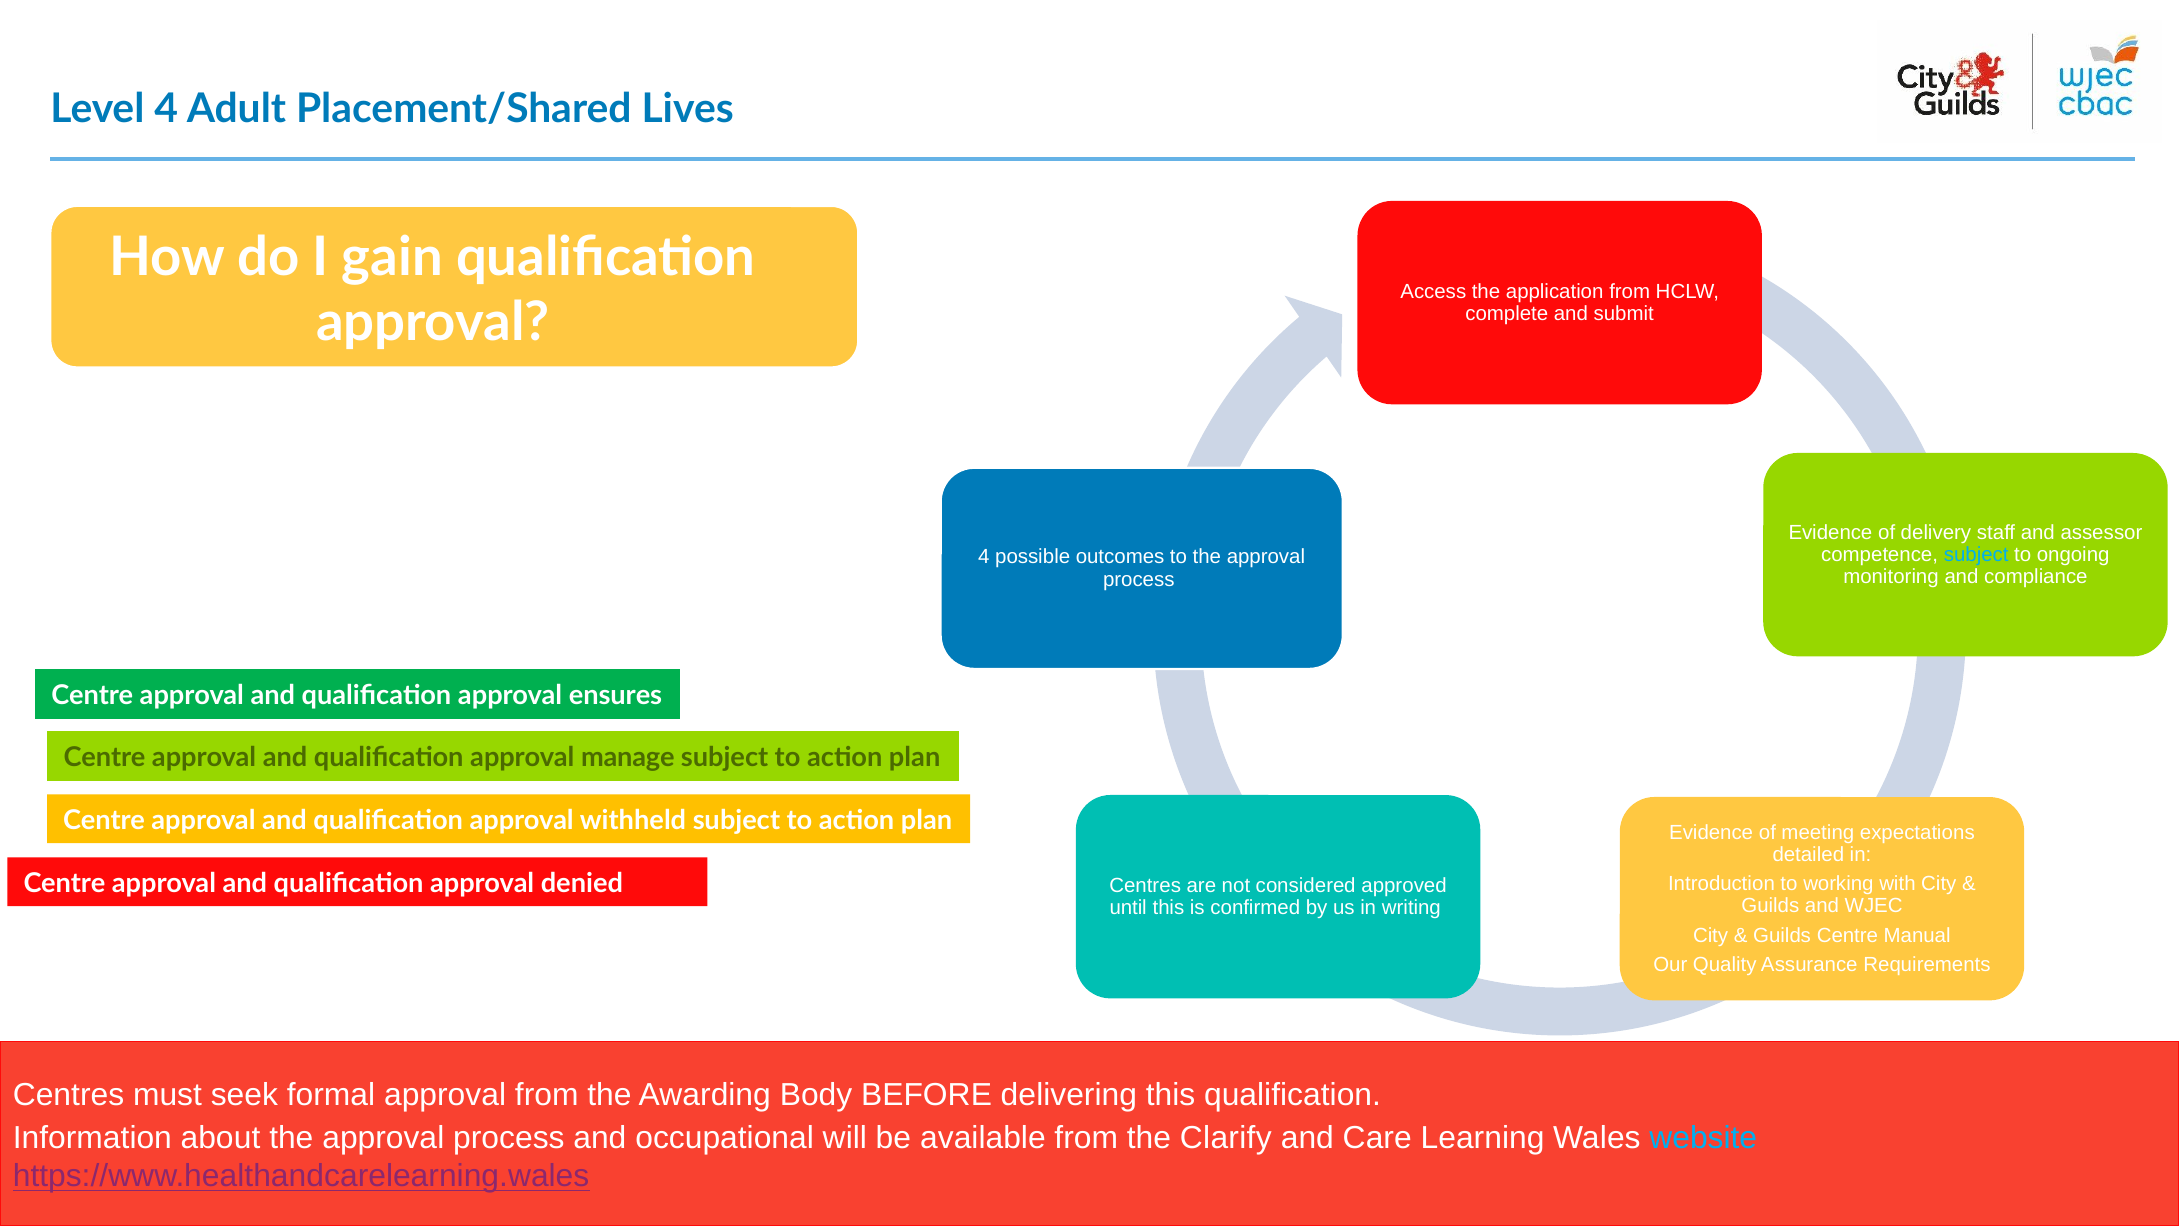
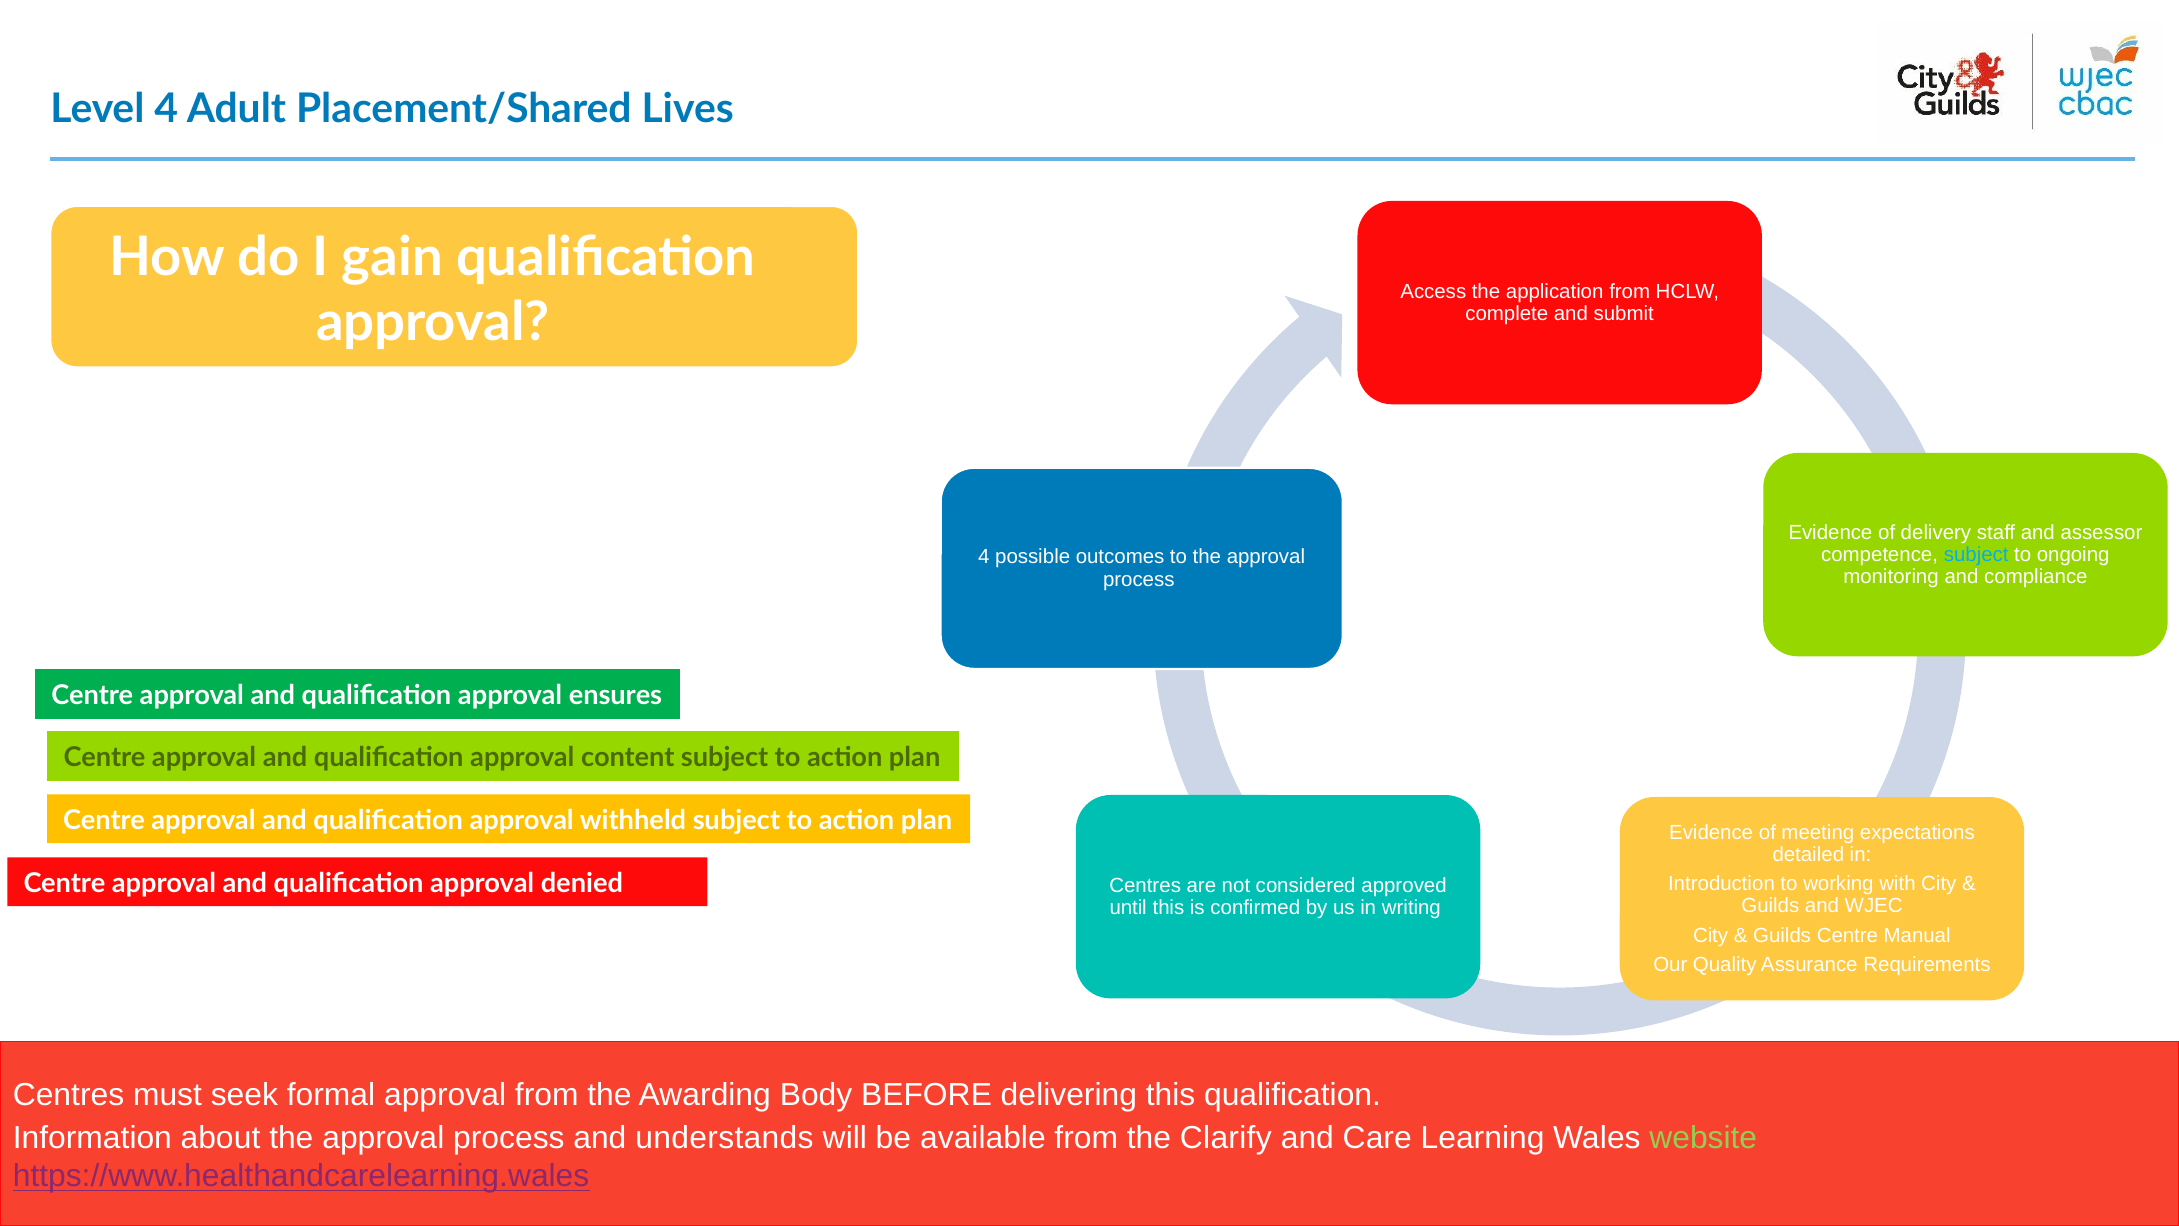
manage: manage -> content
occupational: occupational -> understands
website colour: light blue -> light green
